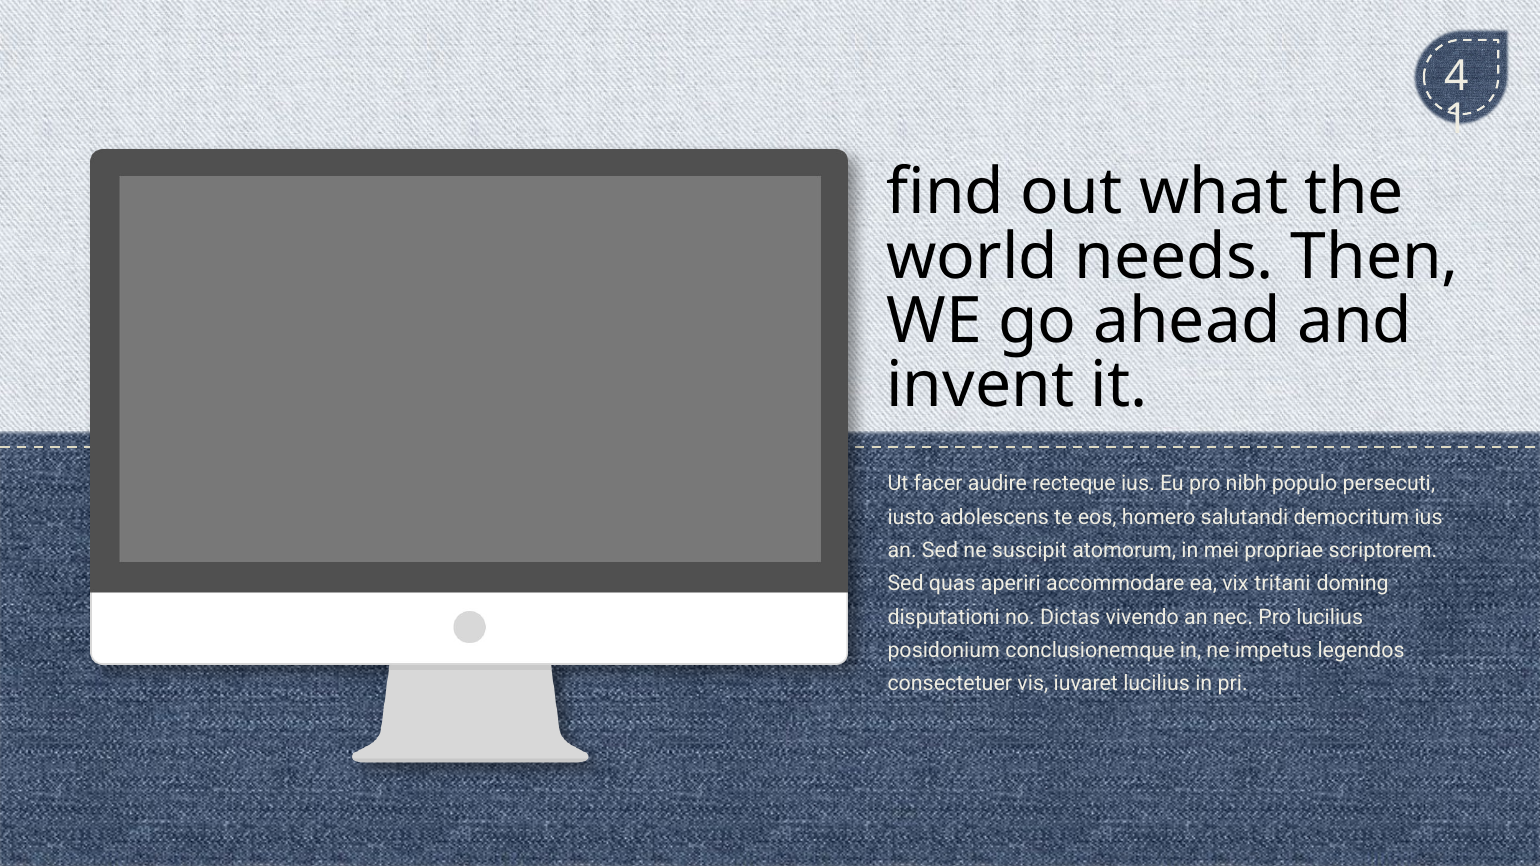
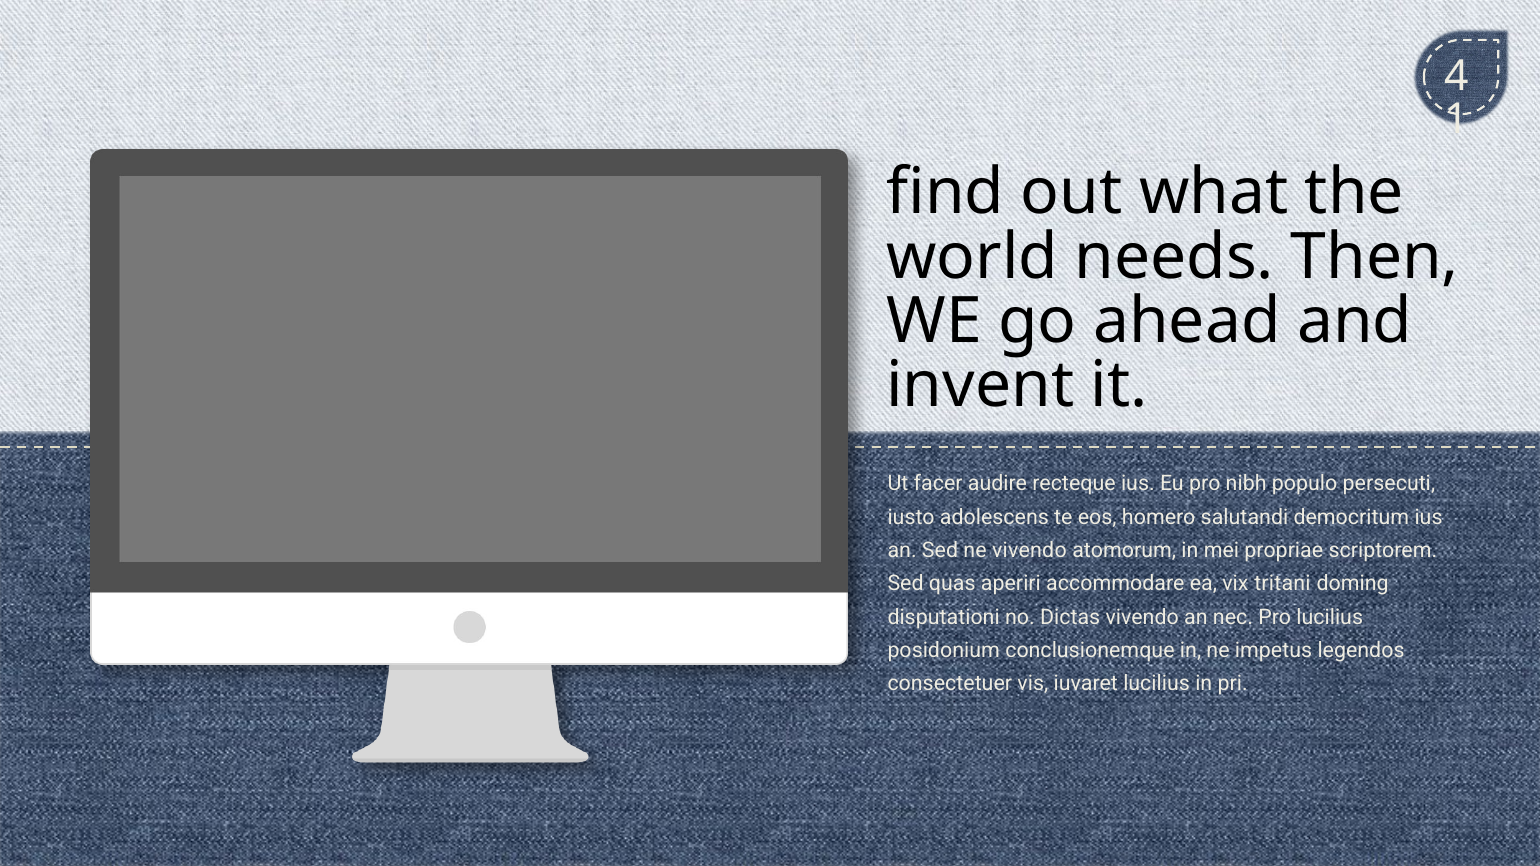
ne suscipit: suscipit -> vivendo
